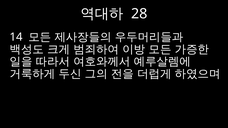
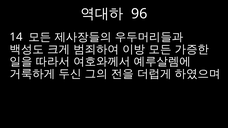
28: 28 -> 96
